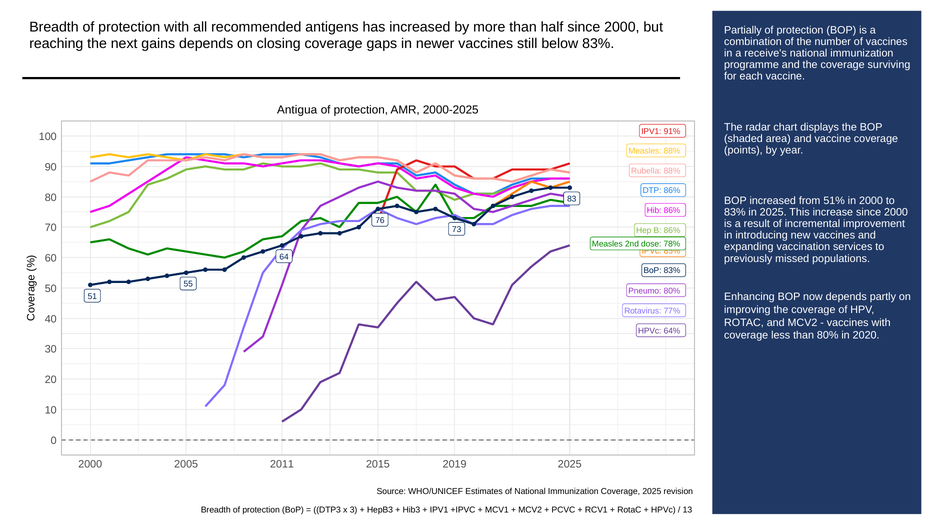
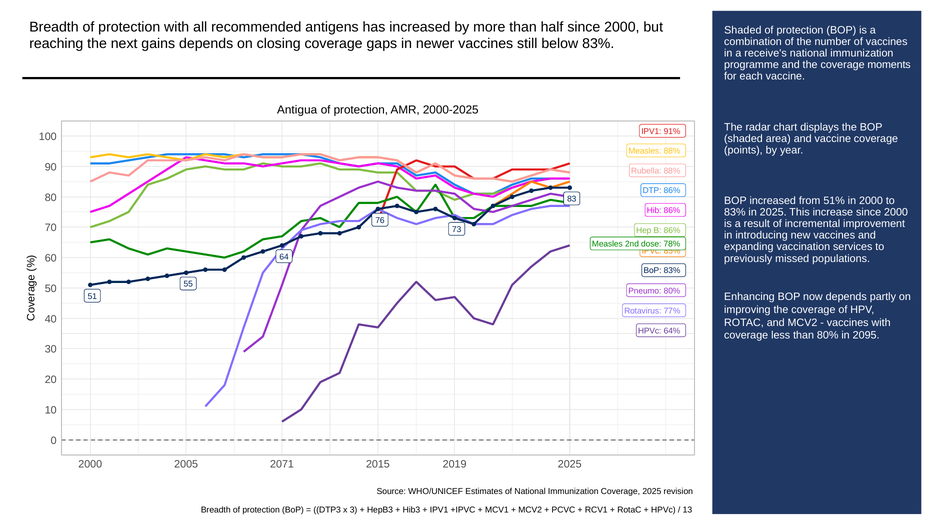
Partially at (743, 30): Partially -> Shaded
surviving: surviving -> moments
2020: 2020 -> 2095
2011: 2011 -> 2071
